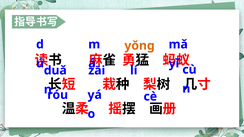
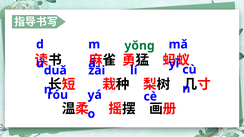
yǒnɡ colour: orange -> green
